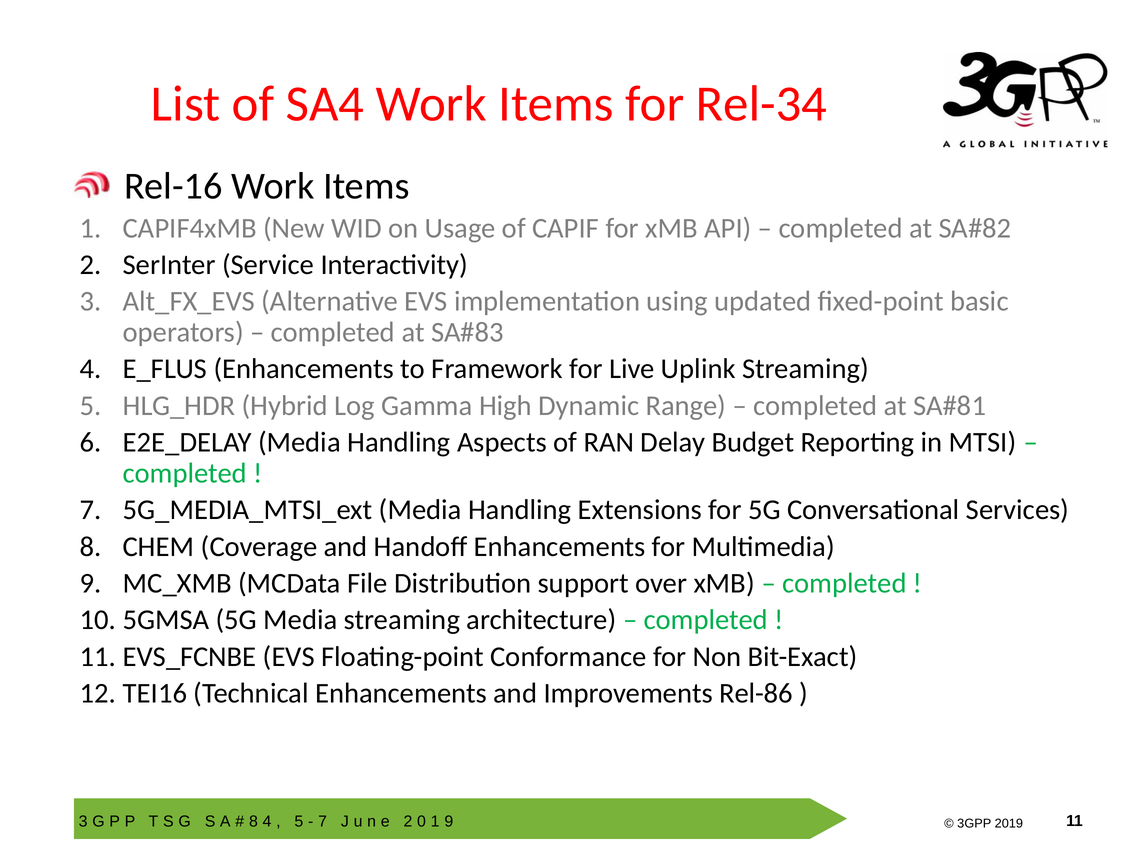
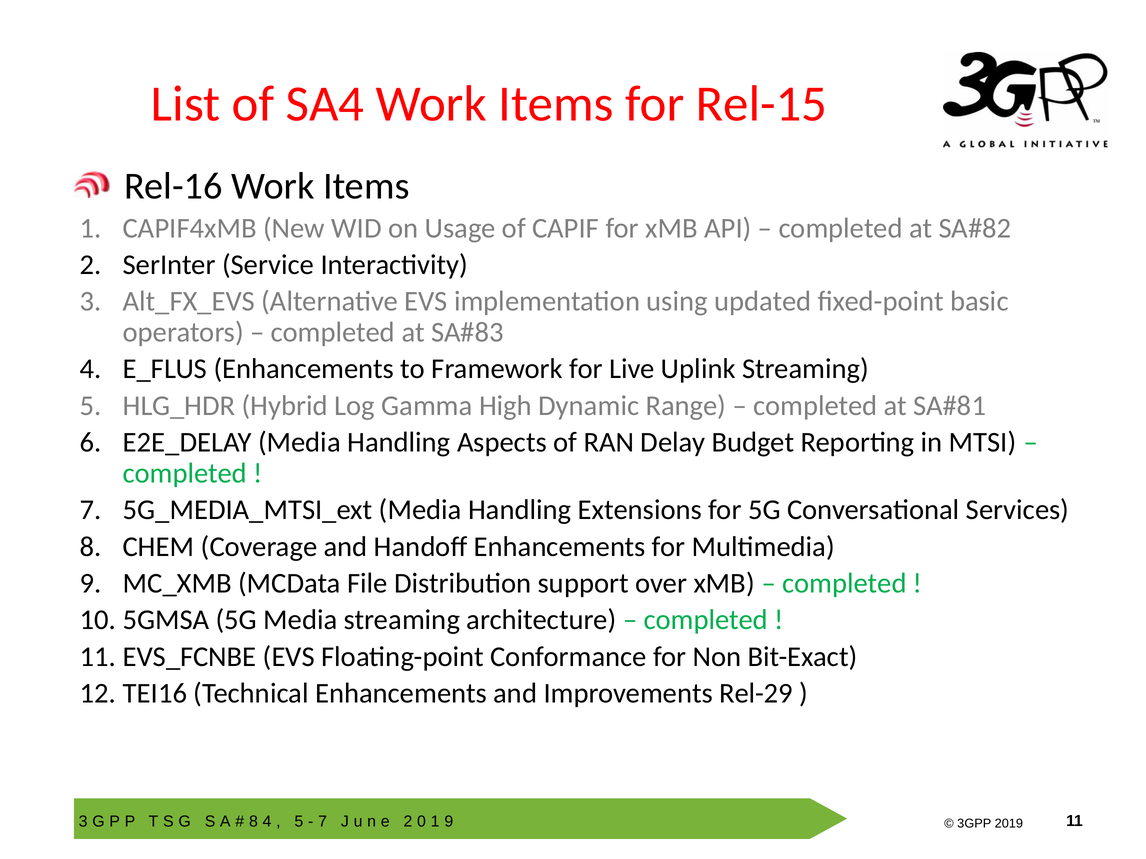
Rel-34: Rel-34 -> Rel-15
Rel-86: Rel-86 -> Rel-29
